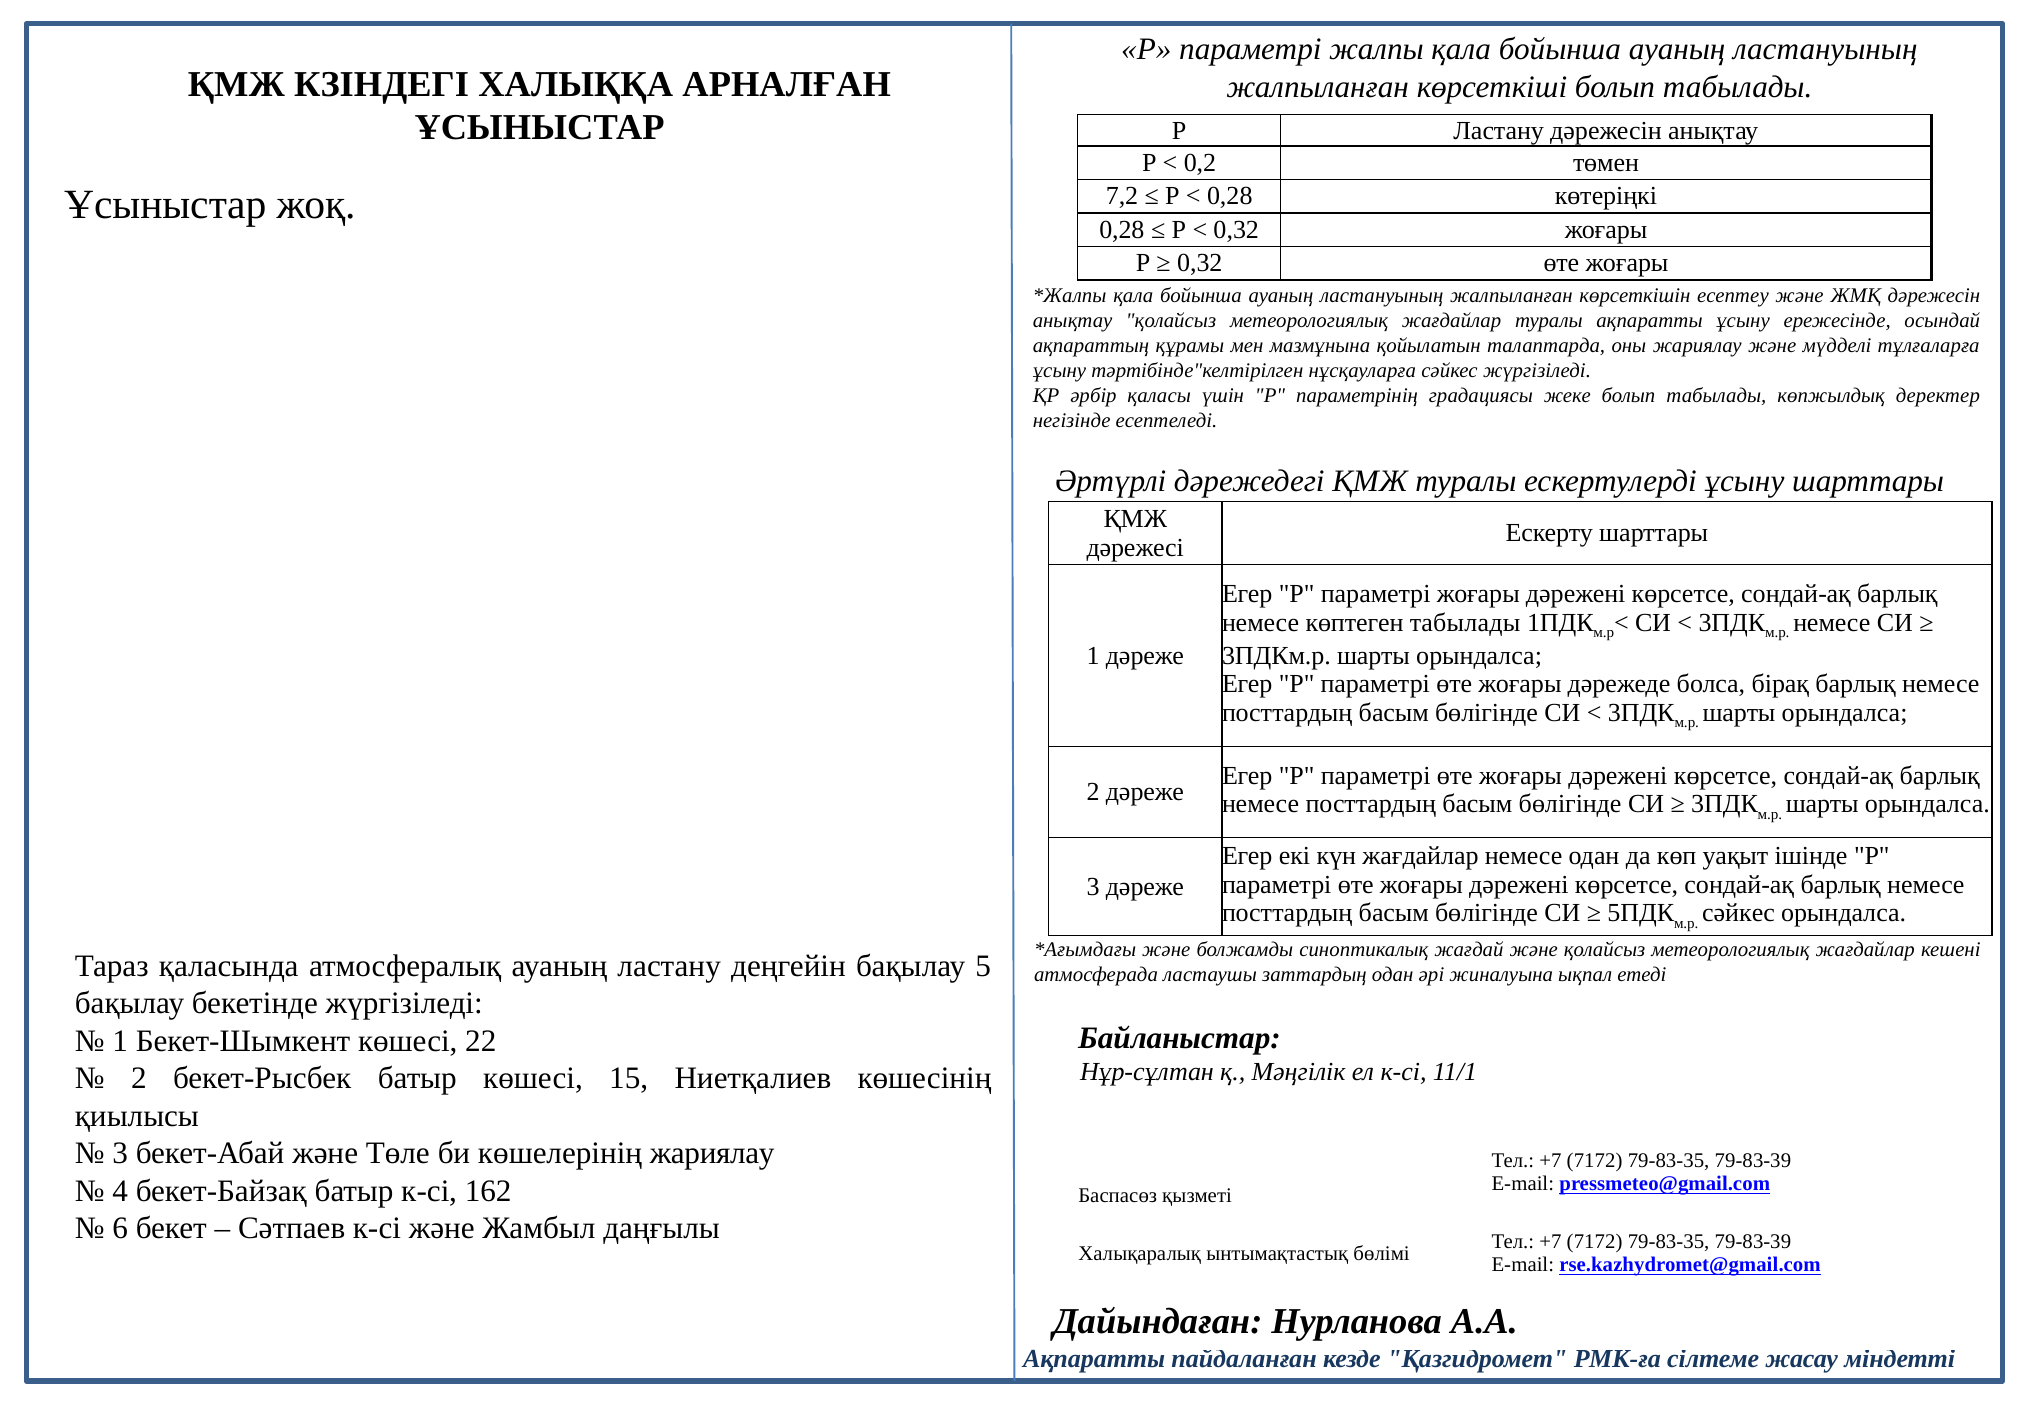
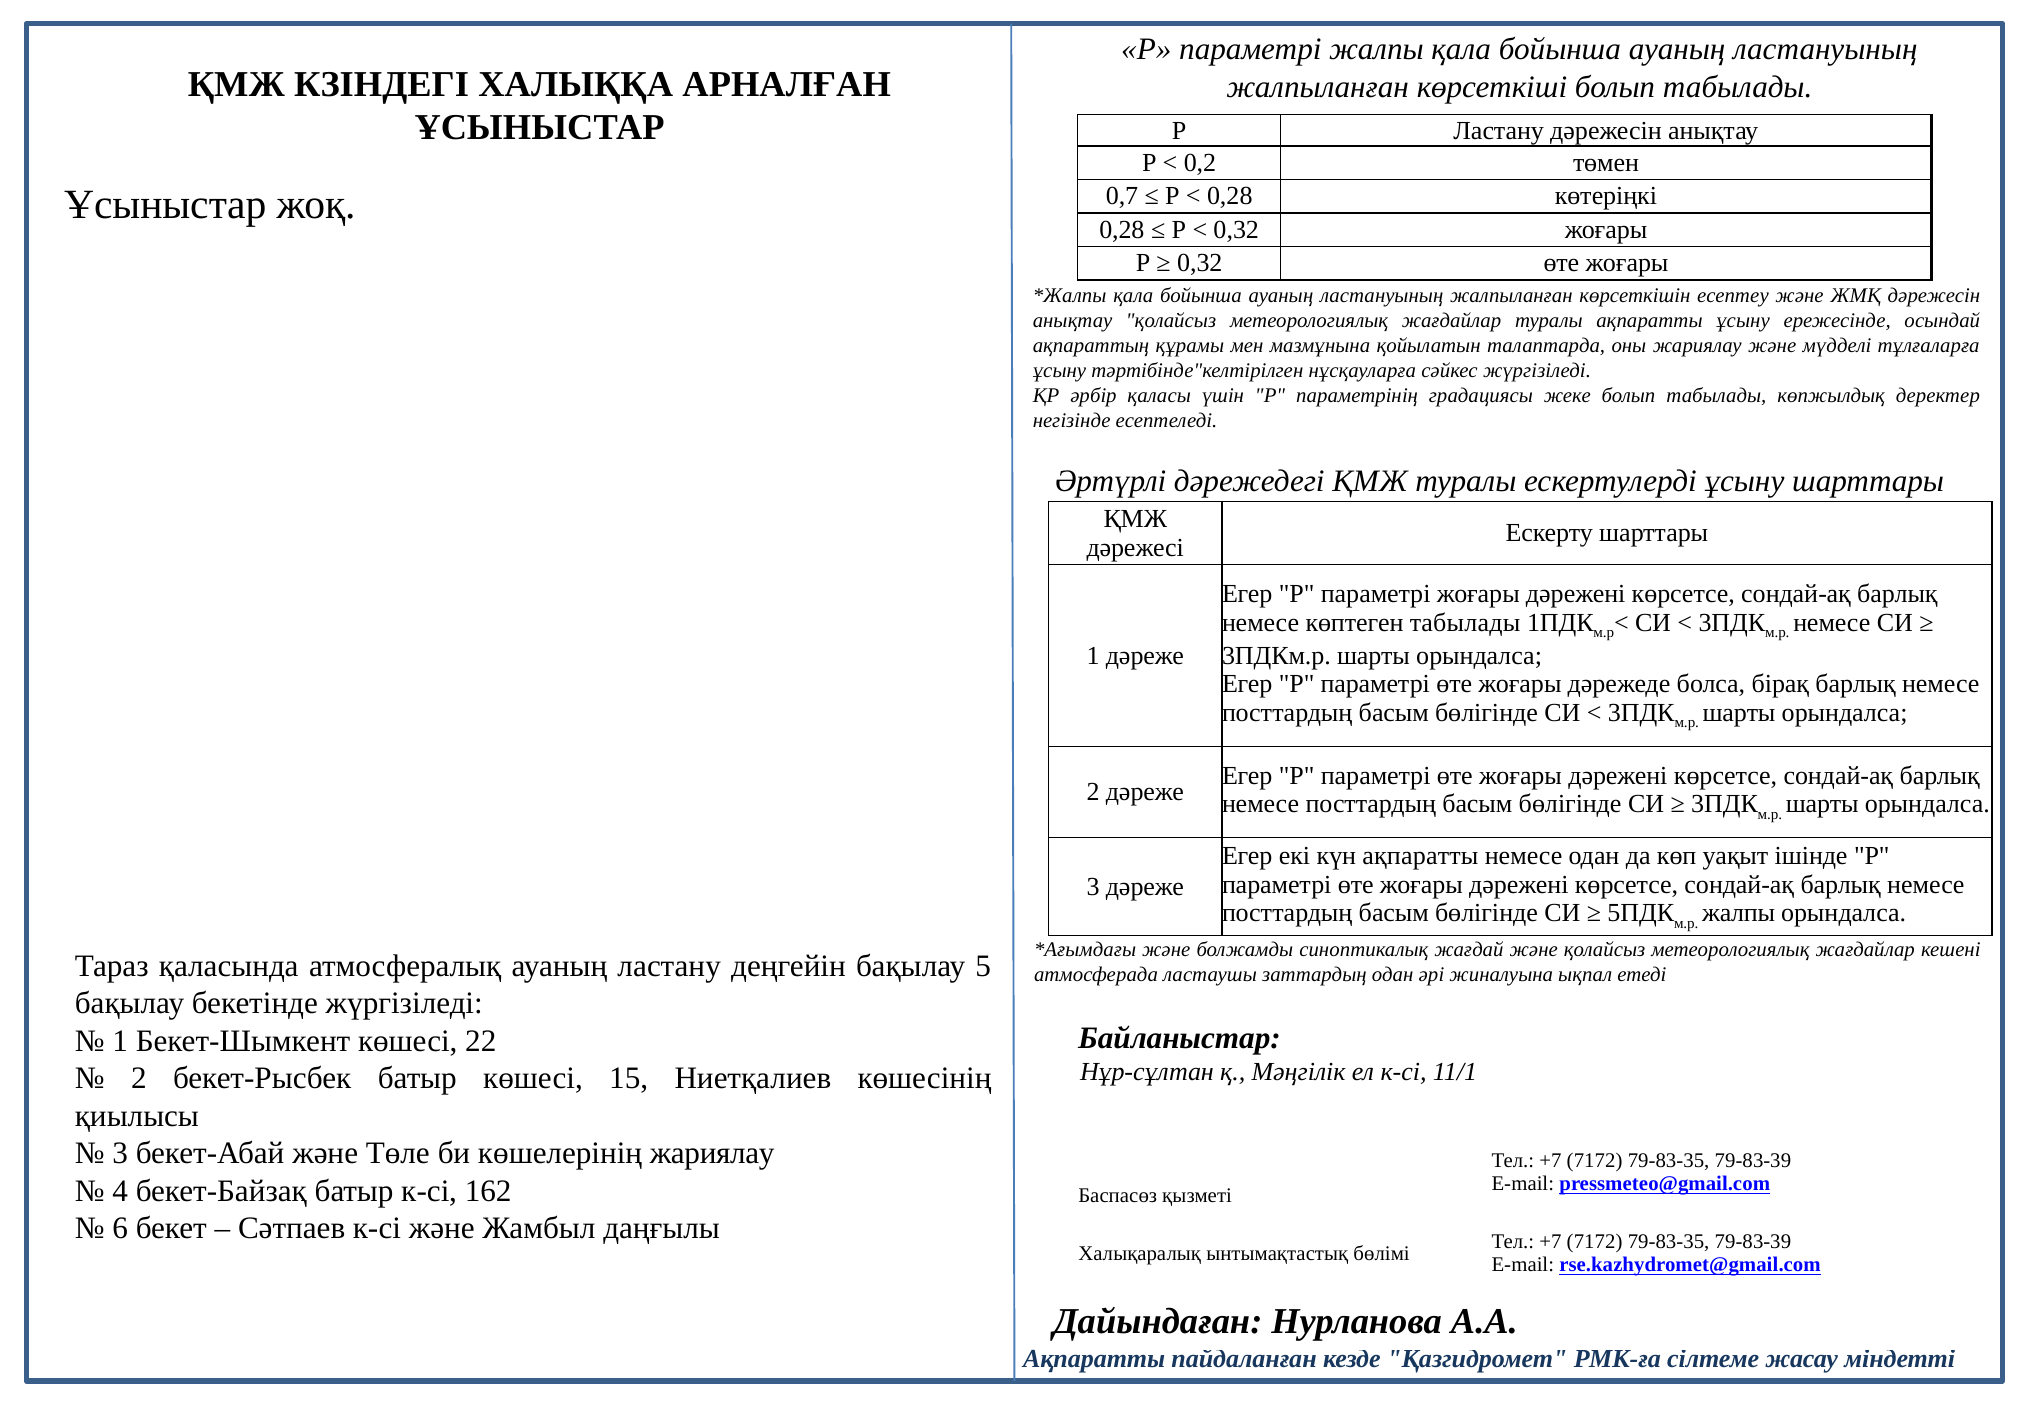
7,2: 7,2 -> 0,7
күн жағдайлар: жағдайлар -> ақпаратты
сәйкес at (1738, 913): сәйкес -> жалпы
